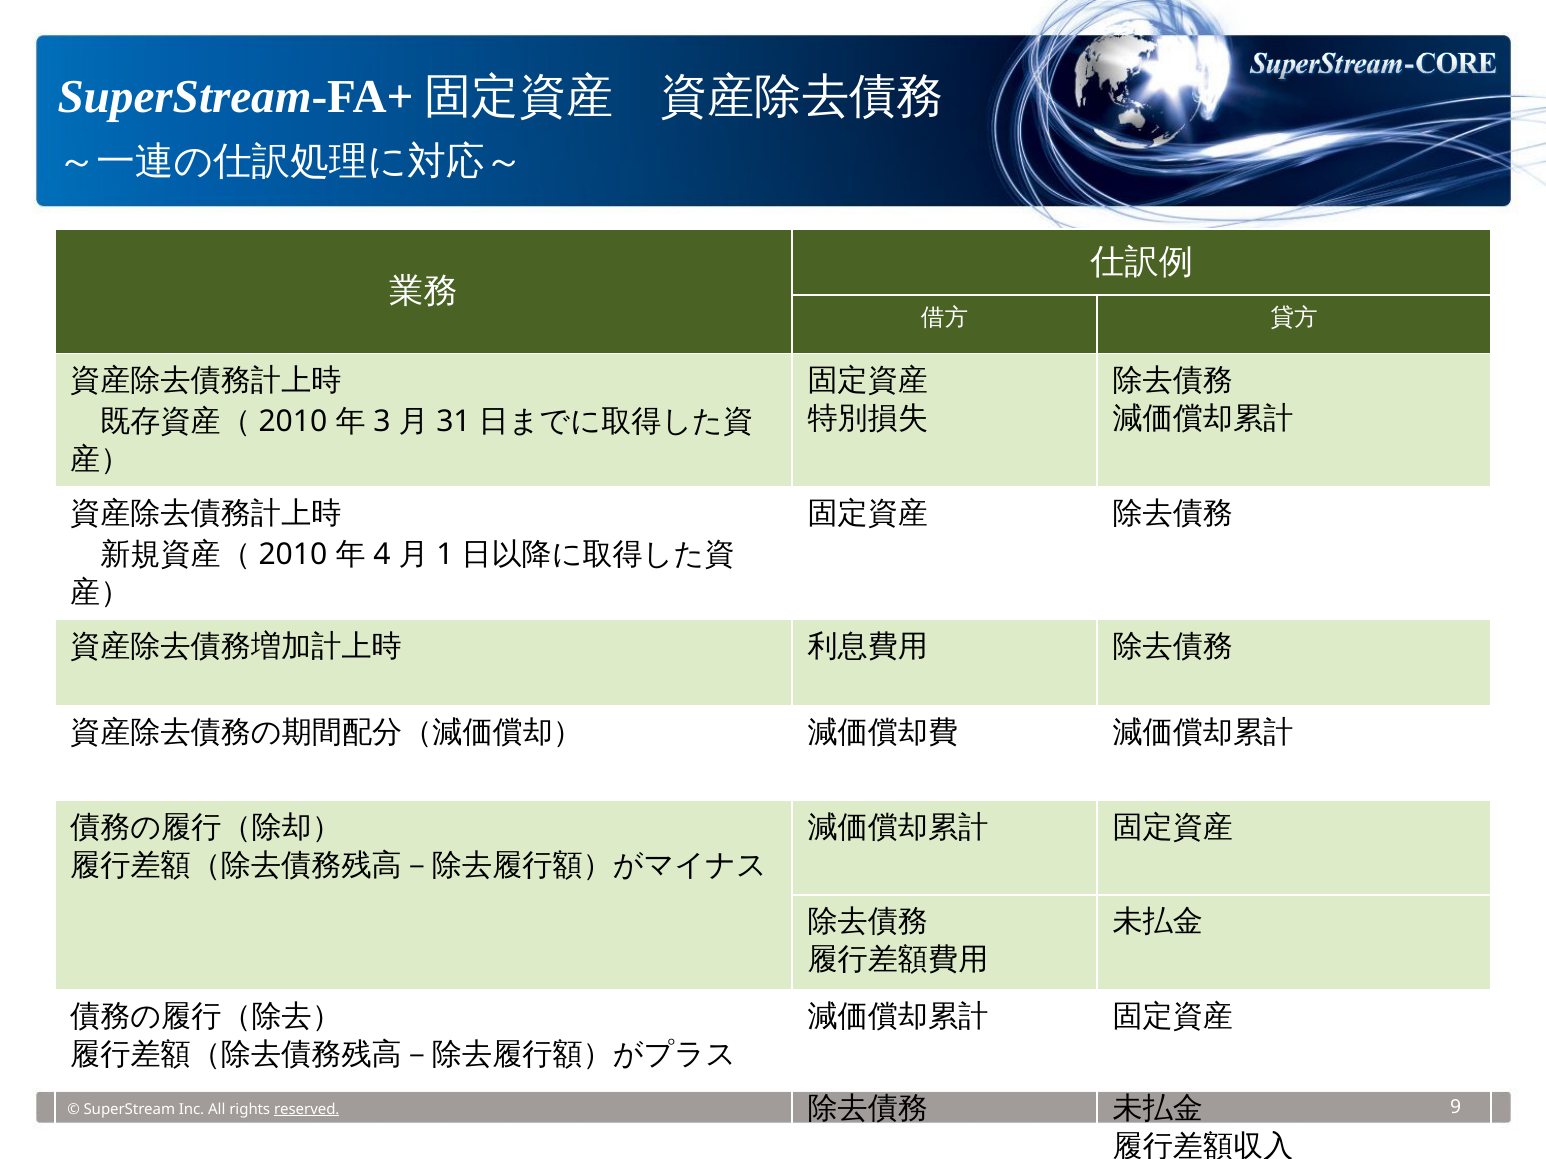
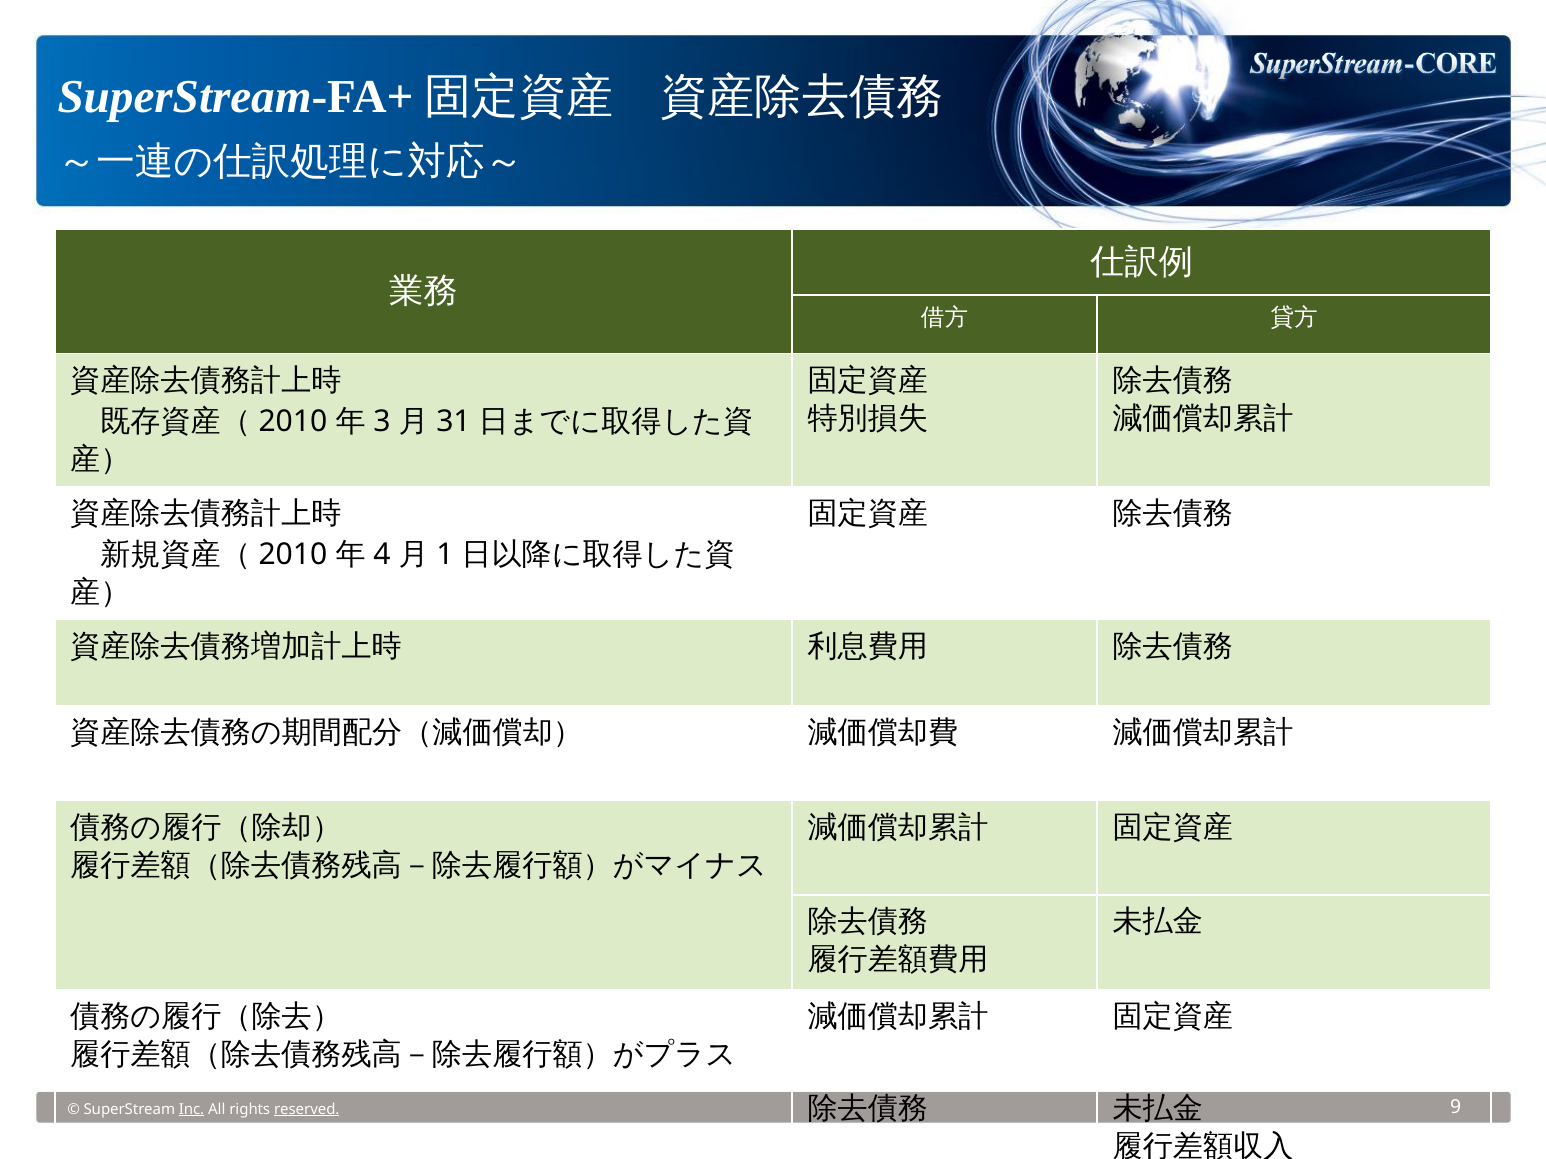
Inc underline: none -> present
